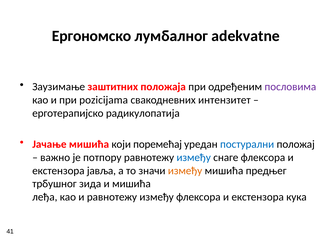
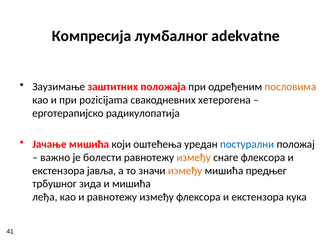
Ергономско: Ергономско -> Компресија
пословима colour: purple -> orange
интензитет: интензитет -> хетерогена
поремећај: поремећај -> оштећења
потпору: потпору -> болести
између at (194, 158) colour: blue -> orange
